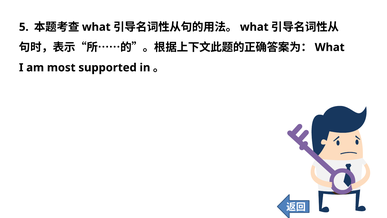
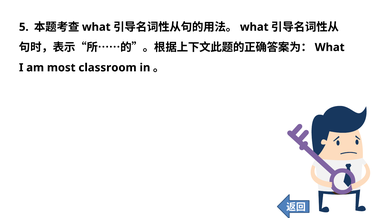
supported: supported -> classroom
